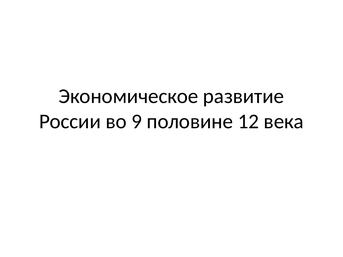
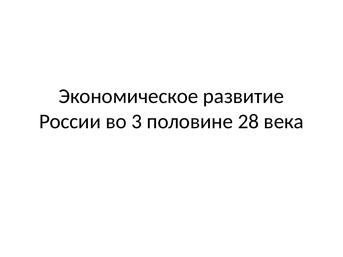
9: 9 -> 3
12: 12 -> 28
